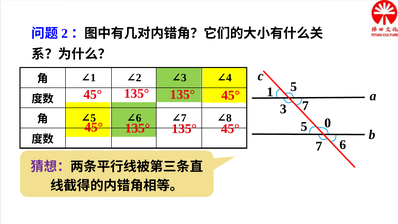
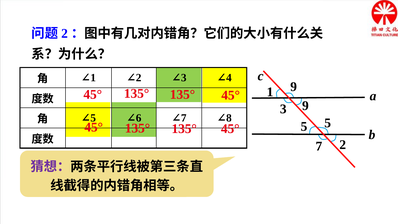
1 5: 5 -> 9
3 7: 7 -> 9
5 0: 0 -> 5
6: 6 -> 2
